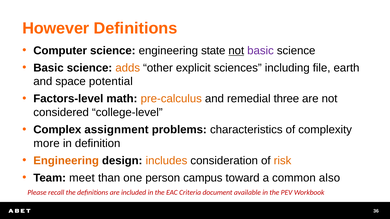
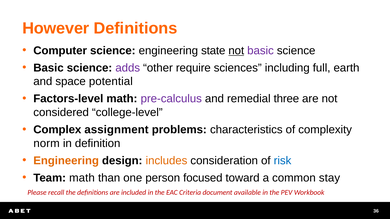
adds colour: orange -> purple
explicit: explicit -> require
file: file -> full
pre-calculus colour: orange -> purple
more: more -> norm
risk colour: orange -> blue
Team meet: meet -> math
campus: campus -> focused
also: also -> stay
